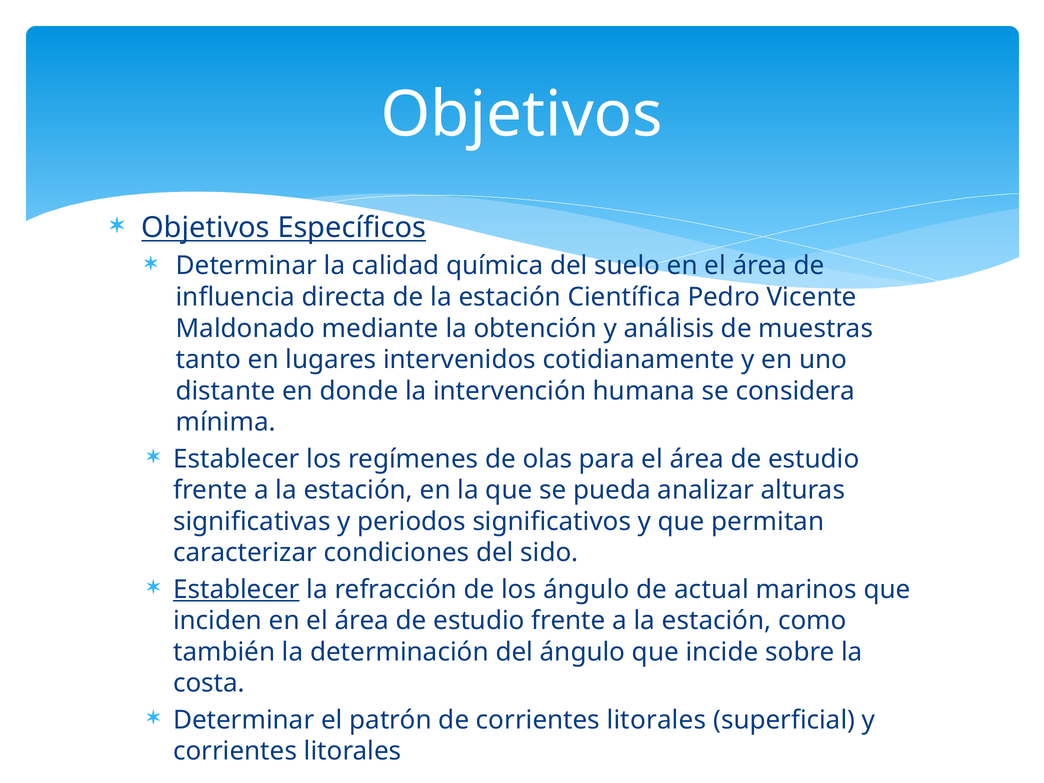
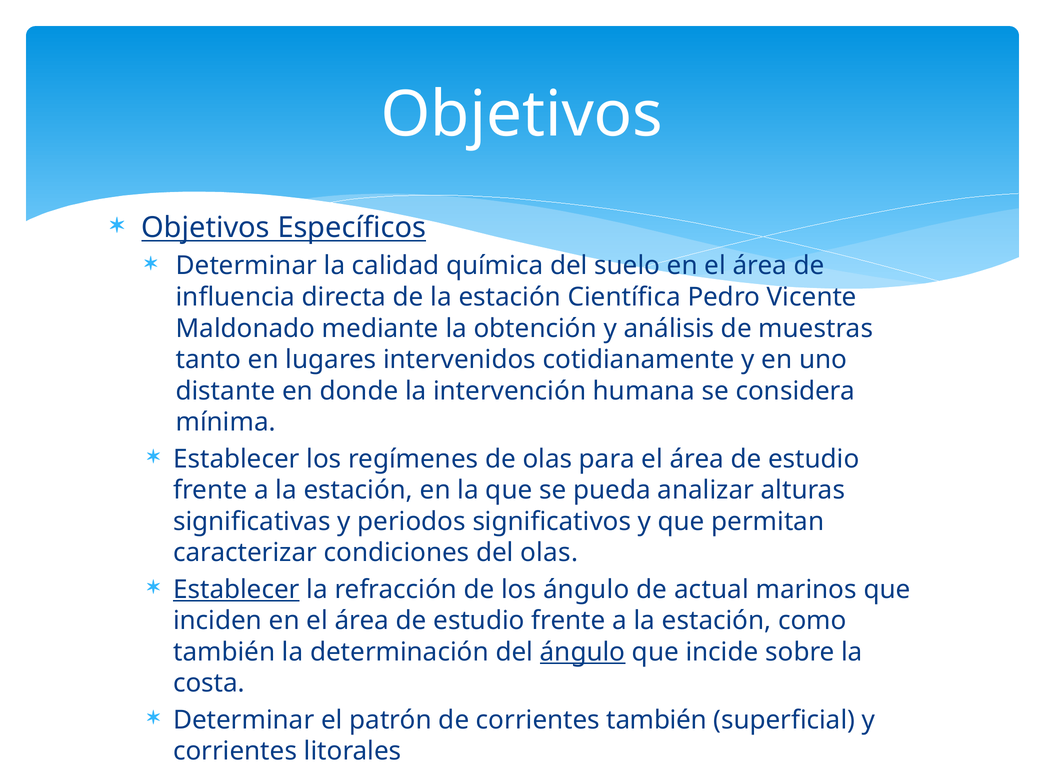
del sido: sido -> olas
ángulo at (583, 652) underline: none -> present
de corrientes litorales: litorales -> también
